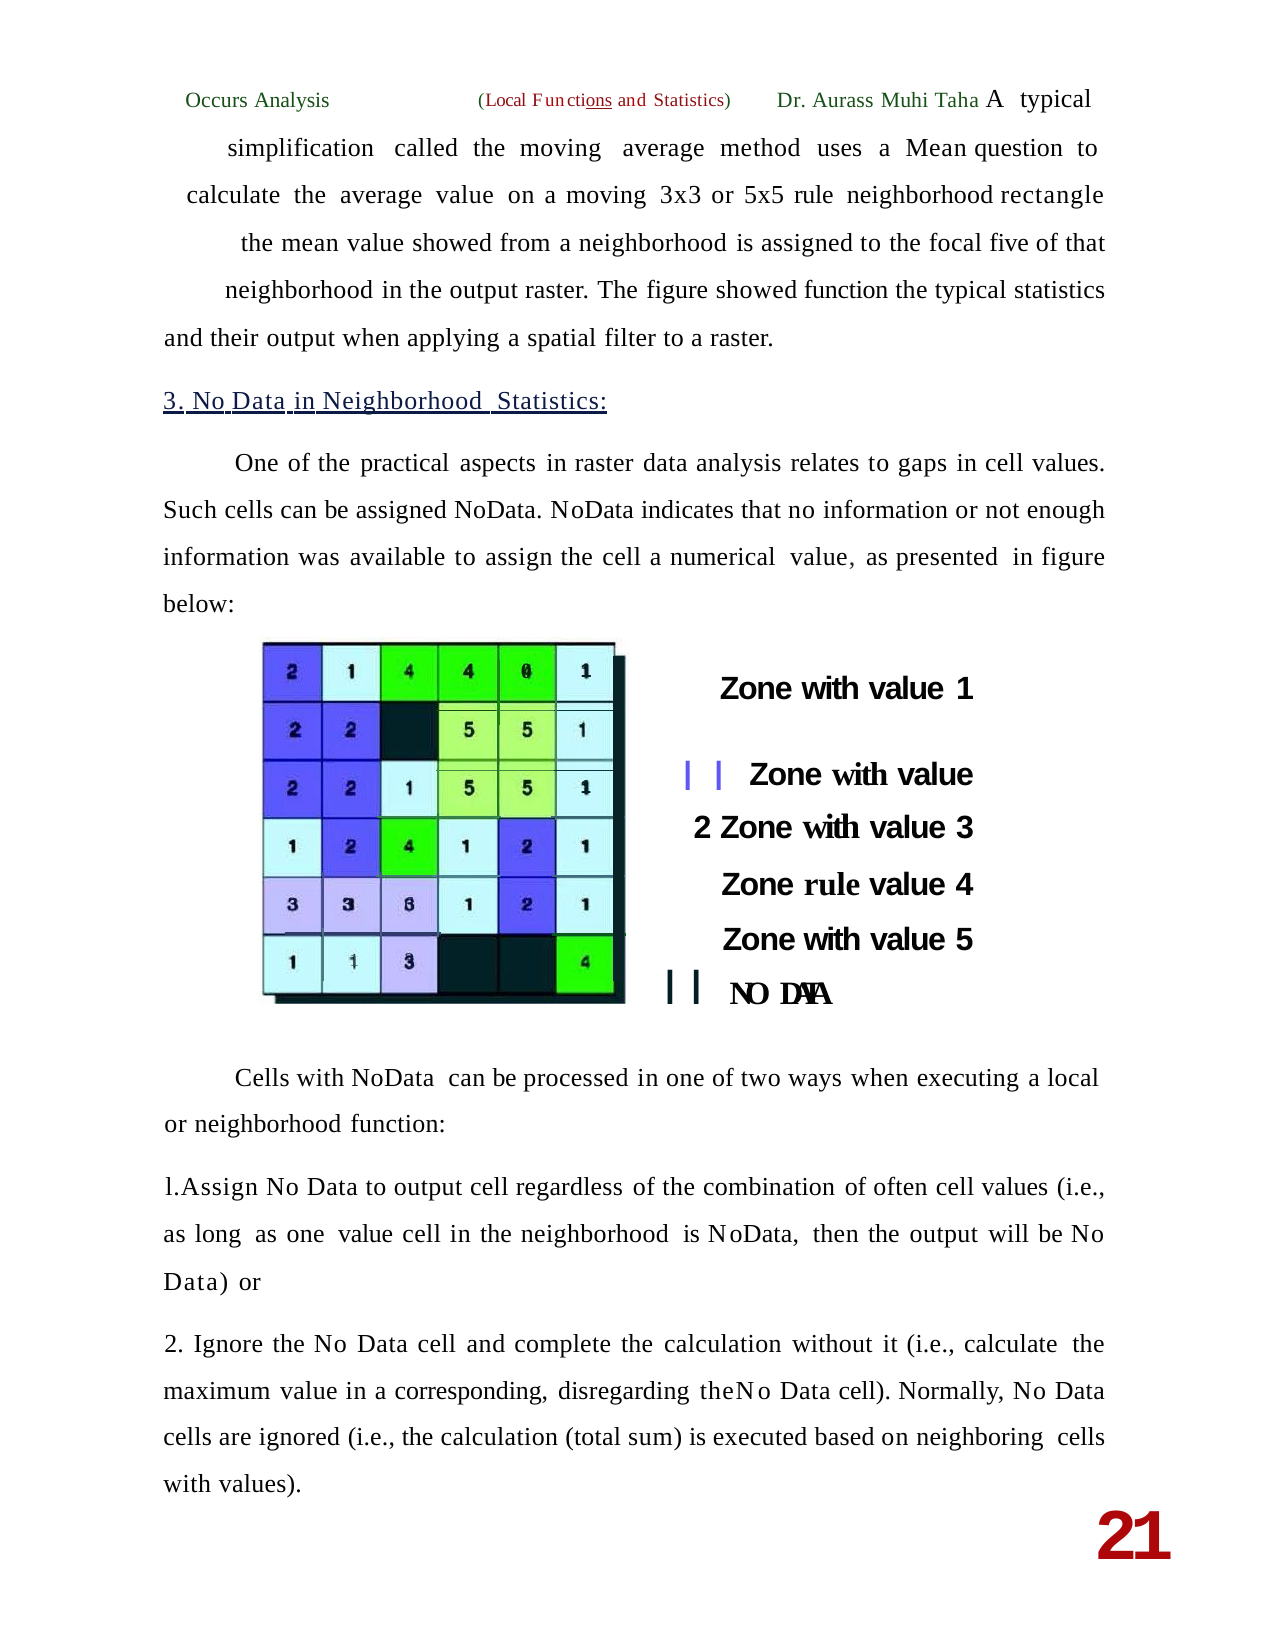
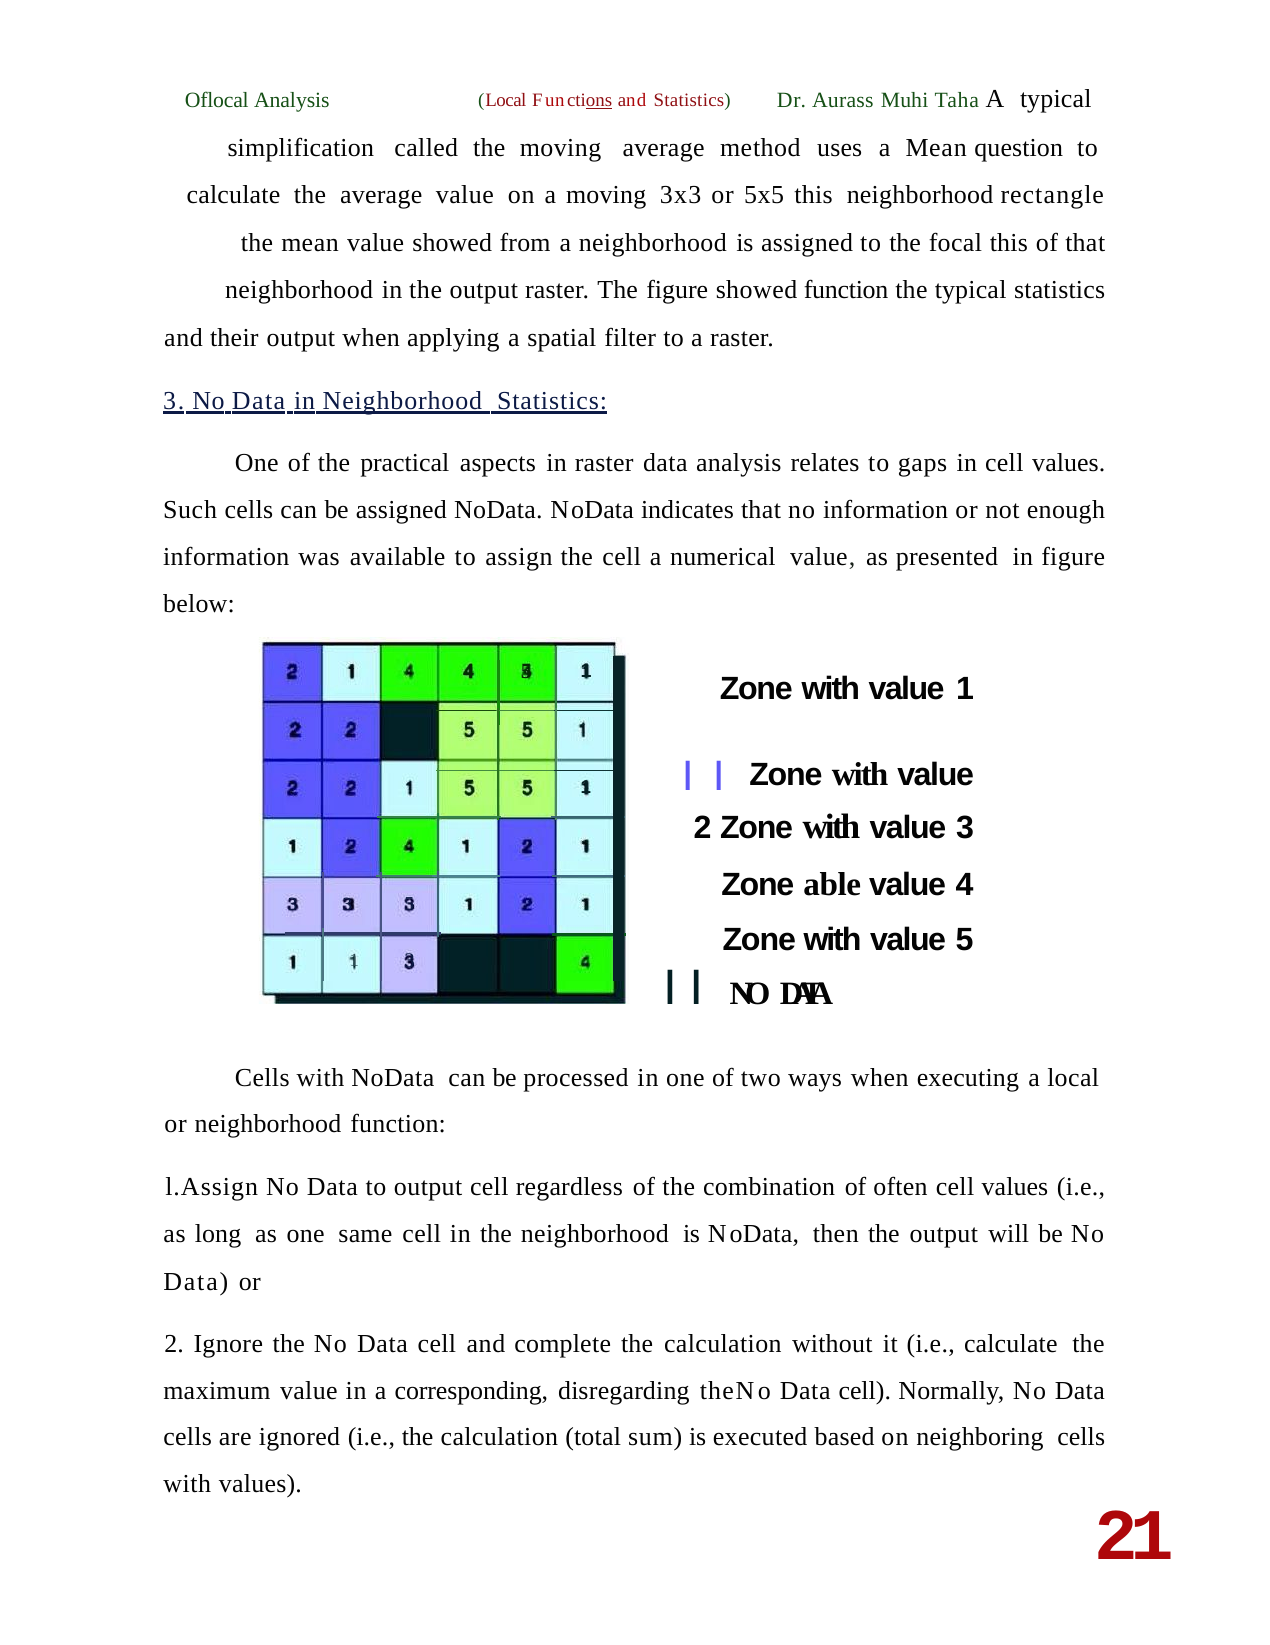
Occurs: Occurs -> Oflocal
5x5 rule: rule -> this
focal five: five -> this
4 0: 0 -> 5
Zone rule: rule -> able
3 6: 6 -> 5
one value: value -> same
